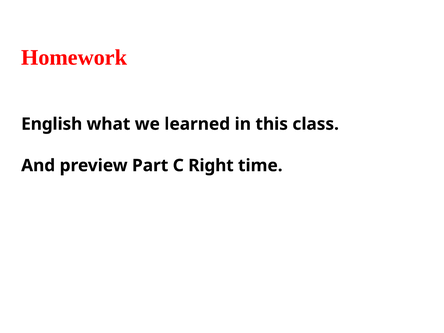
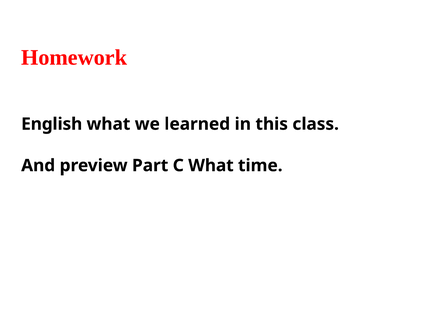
C Right: Right -> What
